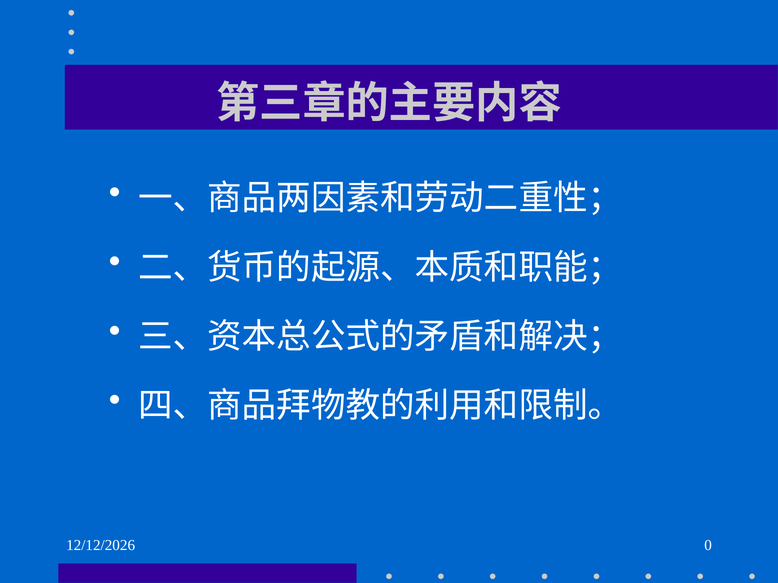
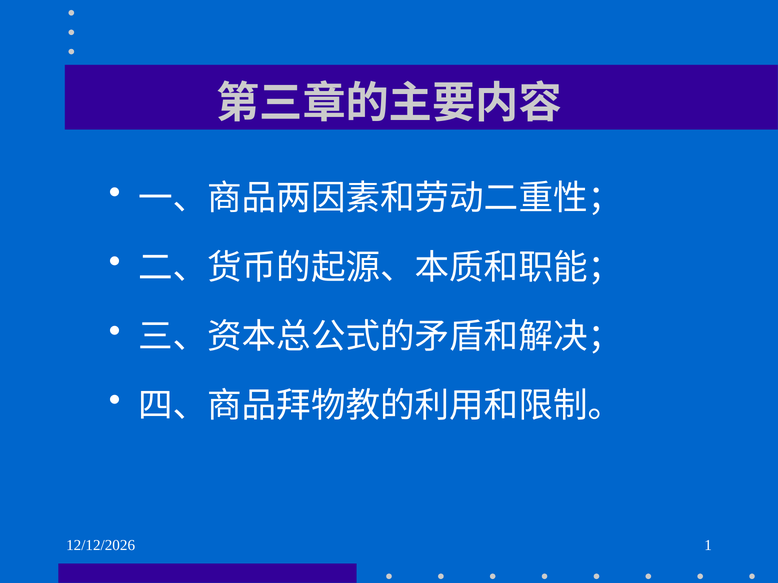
0: 0 -> 1
